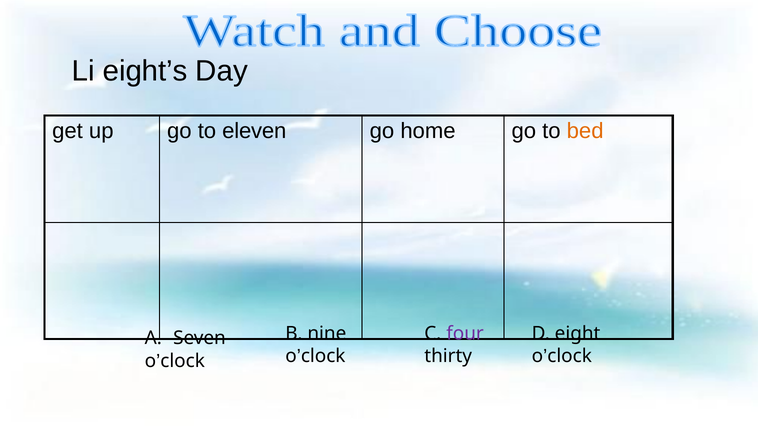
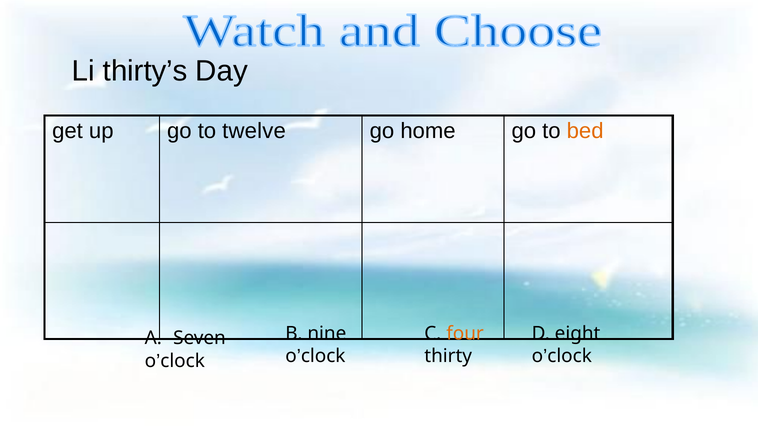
eight’s: eight’s -> thirty’s
eleven: eleven -> twelve
four colour: purple -> orange
